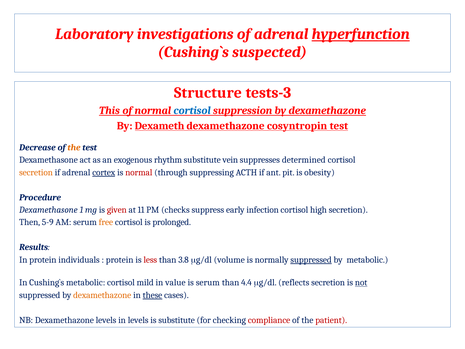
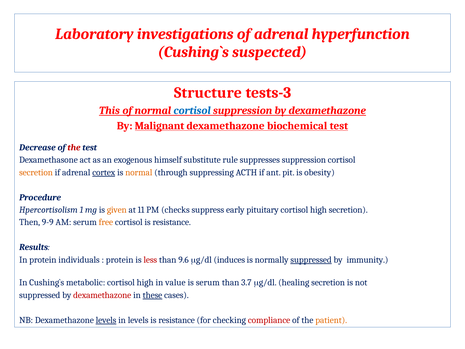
hyperfunction underline: present -> none
Dexameth: Dexameth -> Malignant
cosyntropin: cosyntropin -> biochemical
the at (74, 147) colour: orange -> red
rhythm: rhythm -> himself
vein: vein -> rule
suppresses determined: determined -> suppression
normal at (139, 172) colour: red -> orange
Dexamethasone at (48, 210): Dexamethasone -> Hpercortisolism
given colour: red -> orange
infection: infection -> pituitary
5-9: 5-9 -> 9-9
cortisol is prolonged: prolonged -> resistance
3.8: 3.8 -> 9.6
volume: volume -> induces
by metabolic: metabolic -> immunity
mild at (145, 282): mild -> high
4.4: 4.4 -> 3.7
reflects: reflects -> healing
not underline: present -> none
dexamethazone at (102, 295) colour: orange -> red
levels at (106, 320) underline: none -> present
substitute at (177, 320): substitute -> resistance
patient colour: red -> orange
